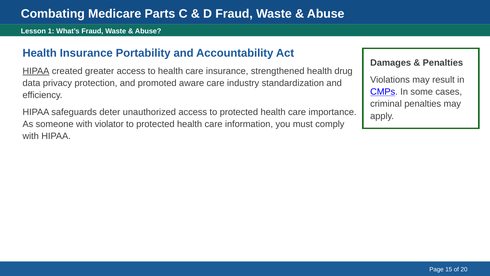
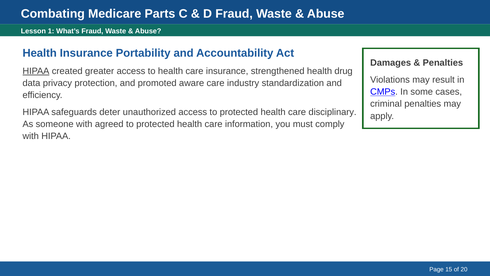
importance: importance -> disciplinary
violator: violator -> agreed
